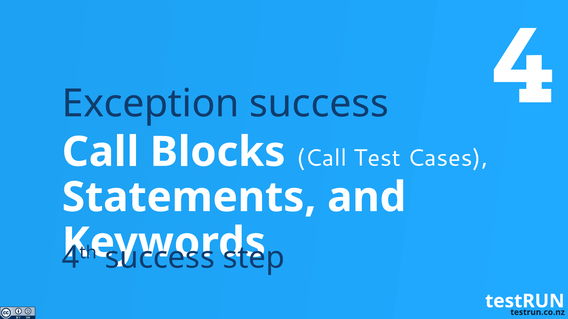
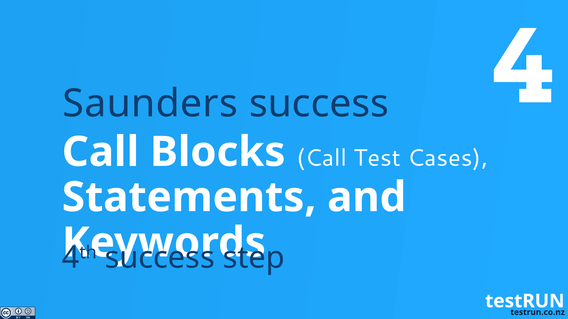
Exception: Exception -> Saunders
